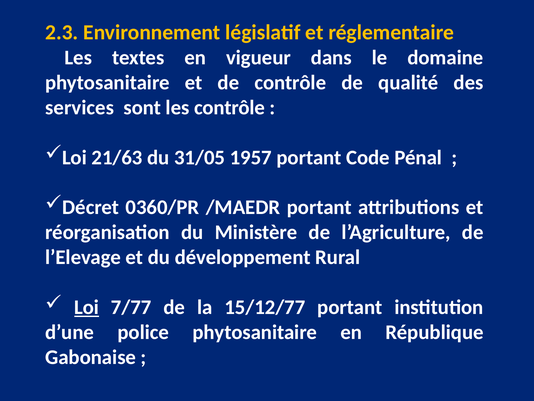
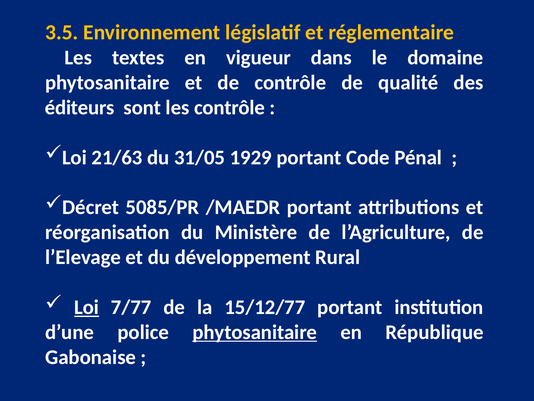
2.3: 2.3 -> 3.5
services: services -> éditeurs
1957: 1957 -> 1929
0360/PR: 0360/PR -> 5085/PR
phytosanitaire at (255, 332) underline: none -> present
